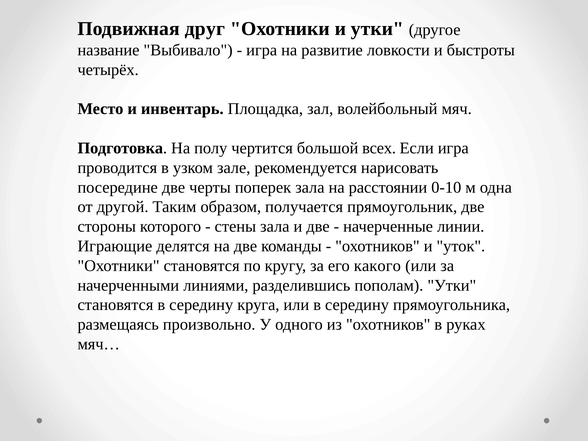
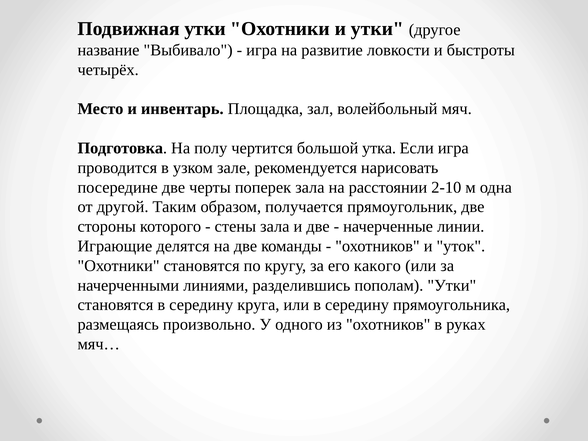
Подвижная друг: друг -> утки
всех: всех -> утка
0-10: 0-10 -> 2-10
